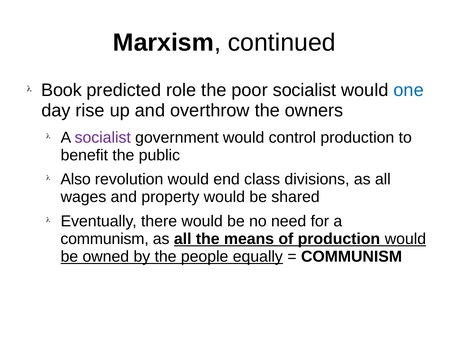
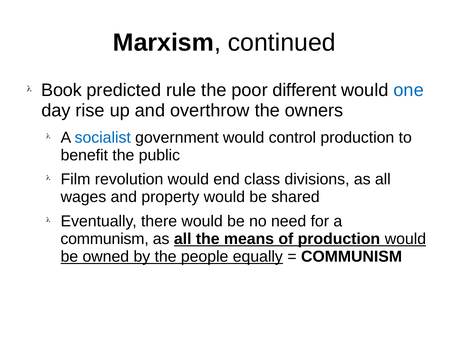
role: role -> rule
poor socialist: socialist -> different
socialist at (103, 137) colour: purple -> blue
Also: Also -> Film
